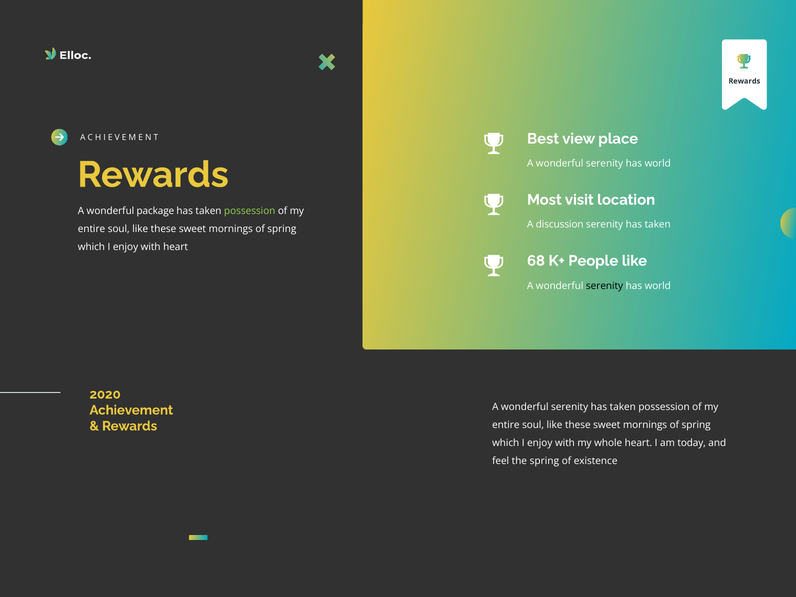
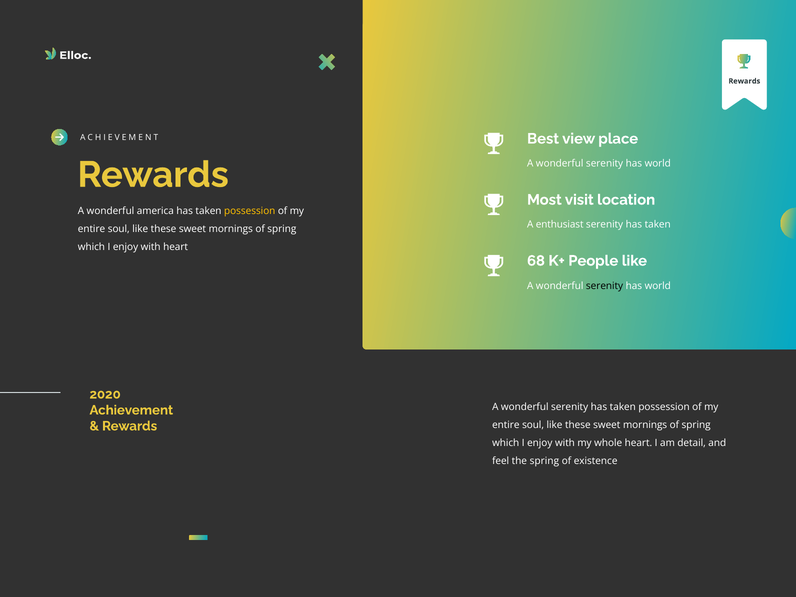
package: package -> america
possession at (250, 211) colour: light green -> yellow
discussion: discussion -> enthusiast
today: today -> detail
